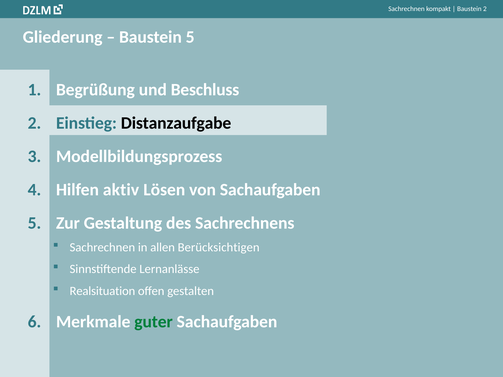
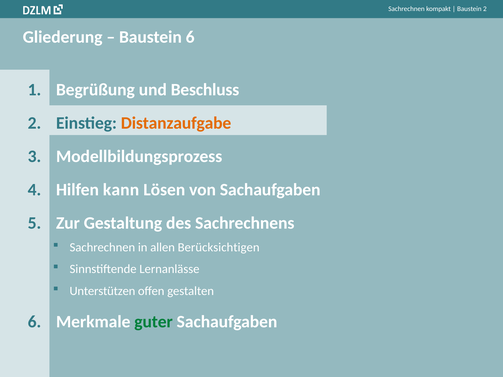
Baustein 5: 5 -> 6
Distanzaufgabe colour: black -> orange
aktiv: aktiv -> kann
Realsituation: Realsituation -> Unterstützen
